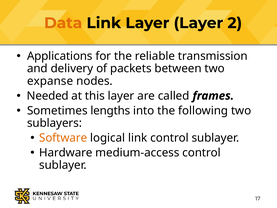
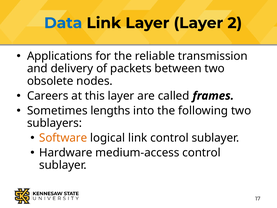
Data colour: orange -> blue
expanse: expanse -> obsolete
Needed: Needed -> Careers
